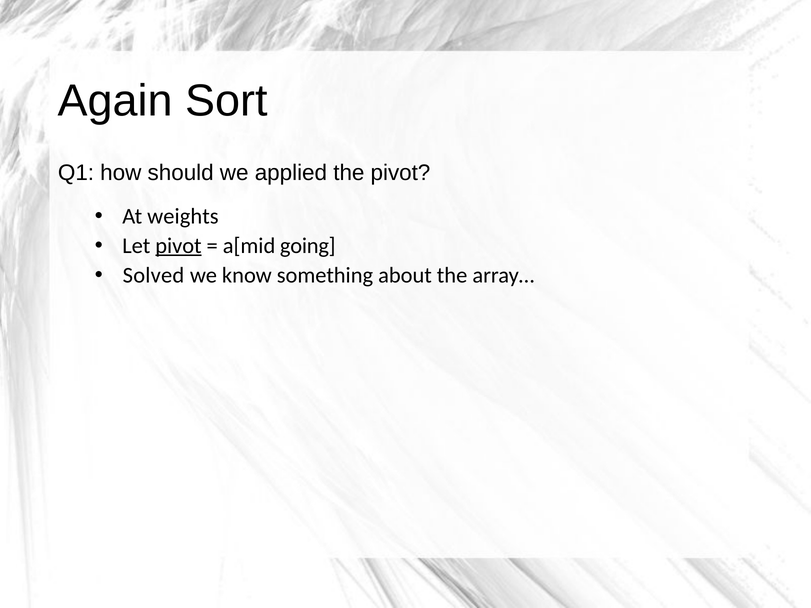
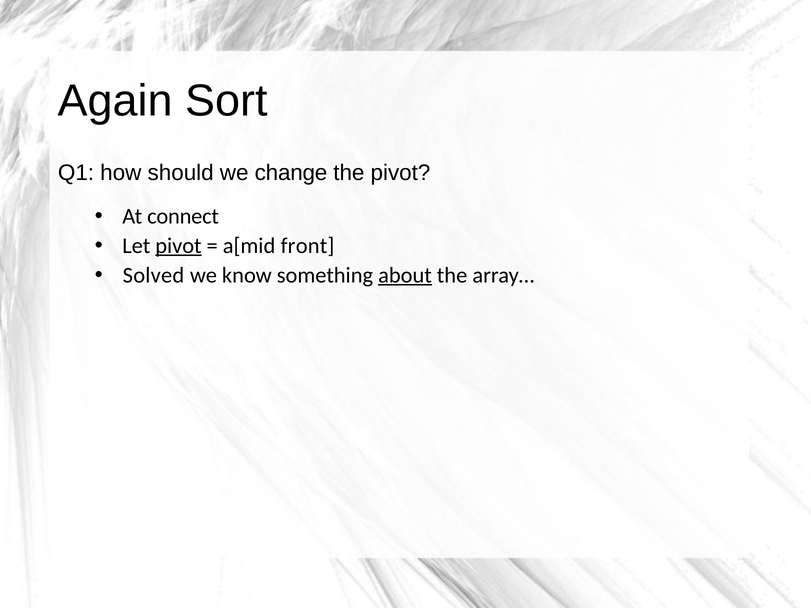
applied: applied -> change
weights: weights -> connect
going: going -> front
about underline: none -> present
